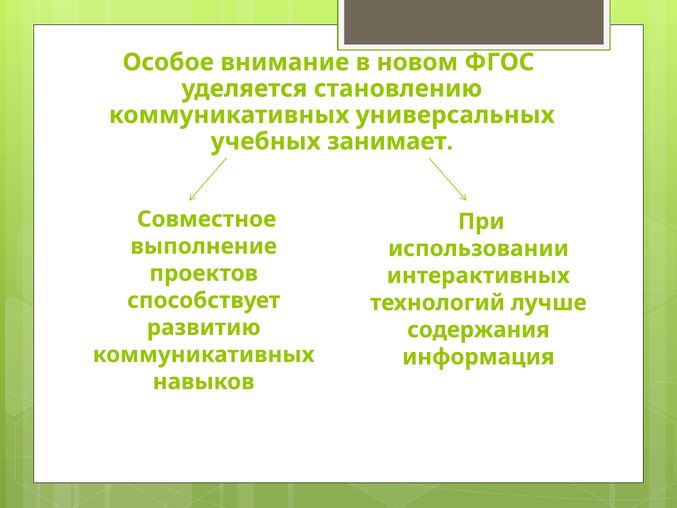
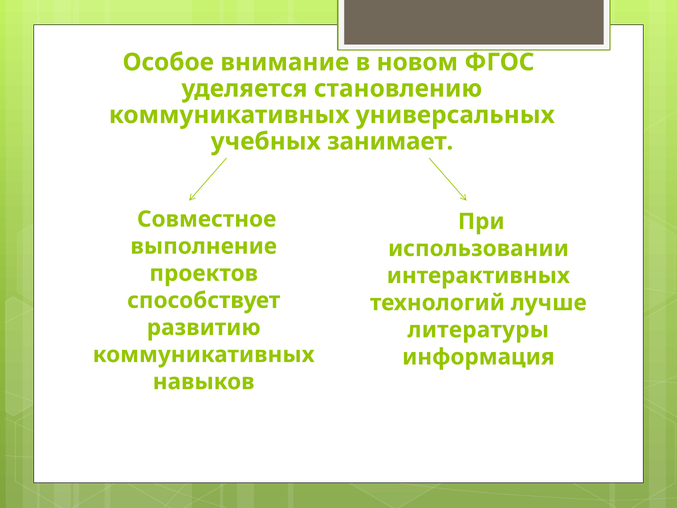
содержания: содержания -> литературы
